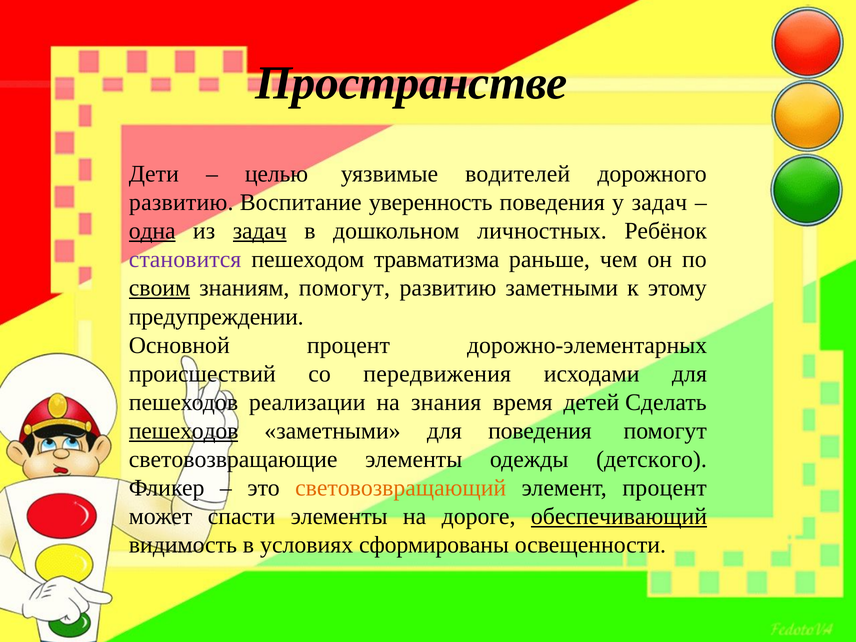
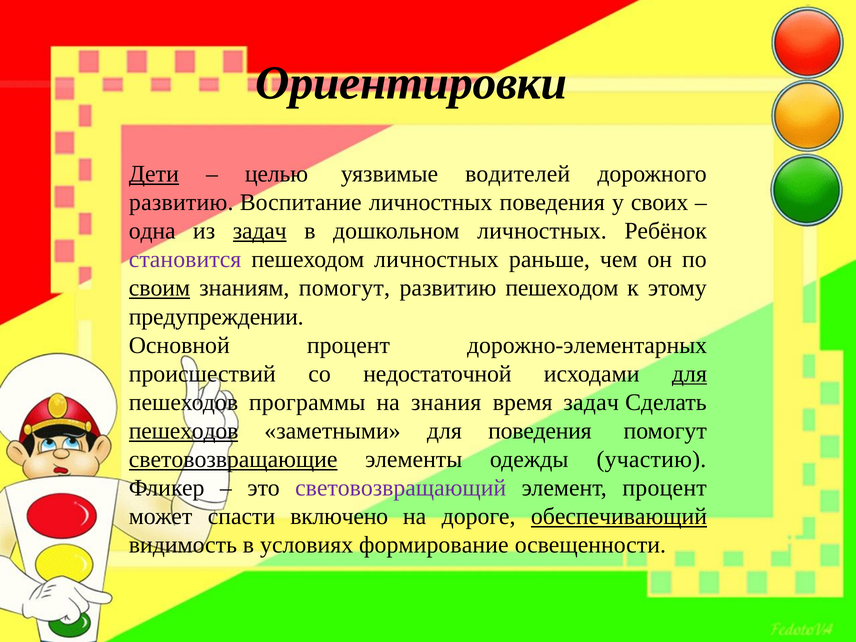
Пространстве: Пространстве -> Ориентировки
Дети underline: none -> present
Воспитание уверенность: уверенность -> личностных
у задач: задач -> своих
одна underline: present -> none
пешеходом травматизма: травматизма -> личностных
развитию заметными: заметными -> пешеходом
передвижения: передвижения -> недостаточной
для at (689, 374) underline: none -> present
реализации: реализации -> программы
время детей: детей -> задач
световозвращающие underline: none -> present
детского: детского -> участию
световозвращающий colour: orange -> purple
спасти элементы: элементы -> включено
сформированы: сформированы -> формирование
